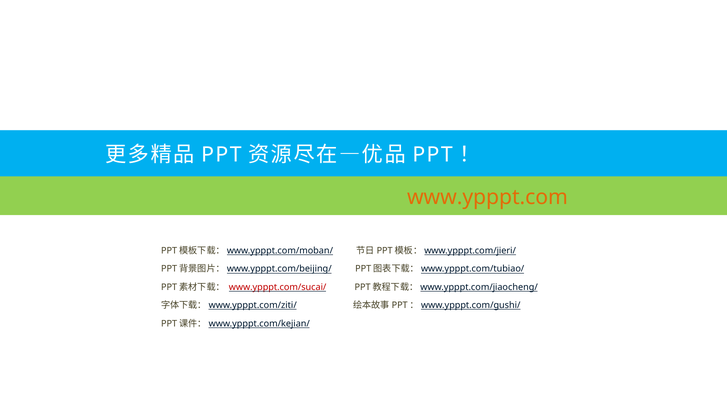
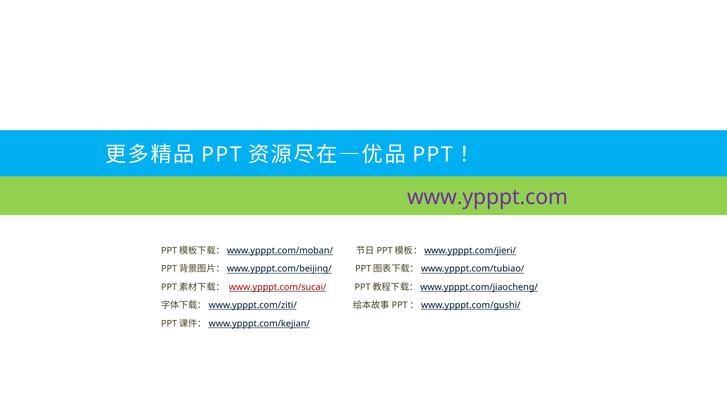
www.ypppt.com colour: orange -> purple
